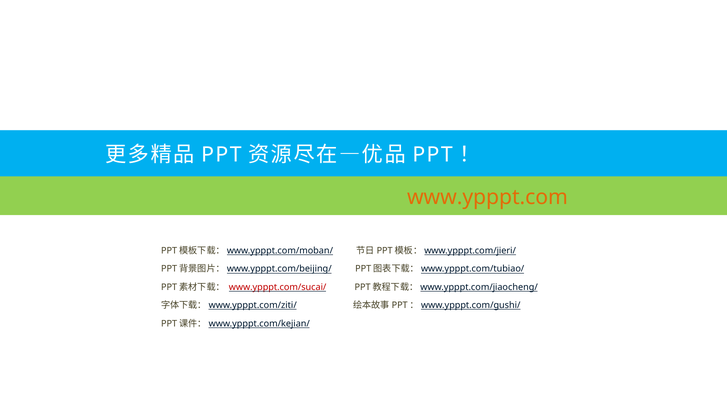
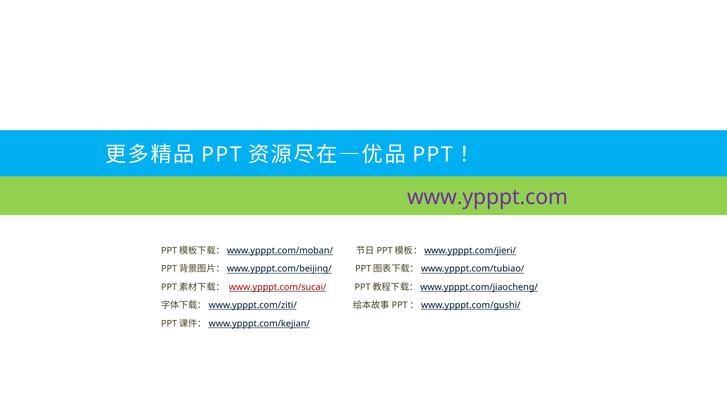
www.ypppt.com colour: orange -> purple
